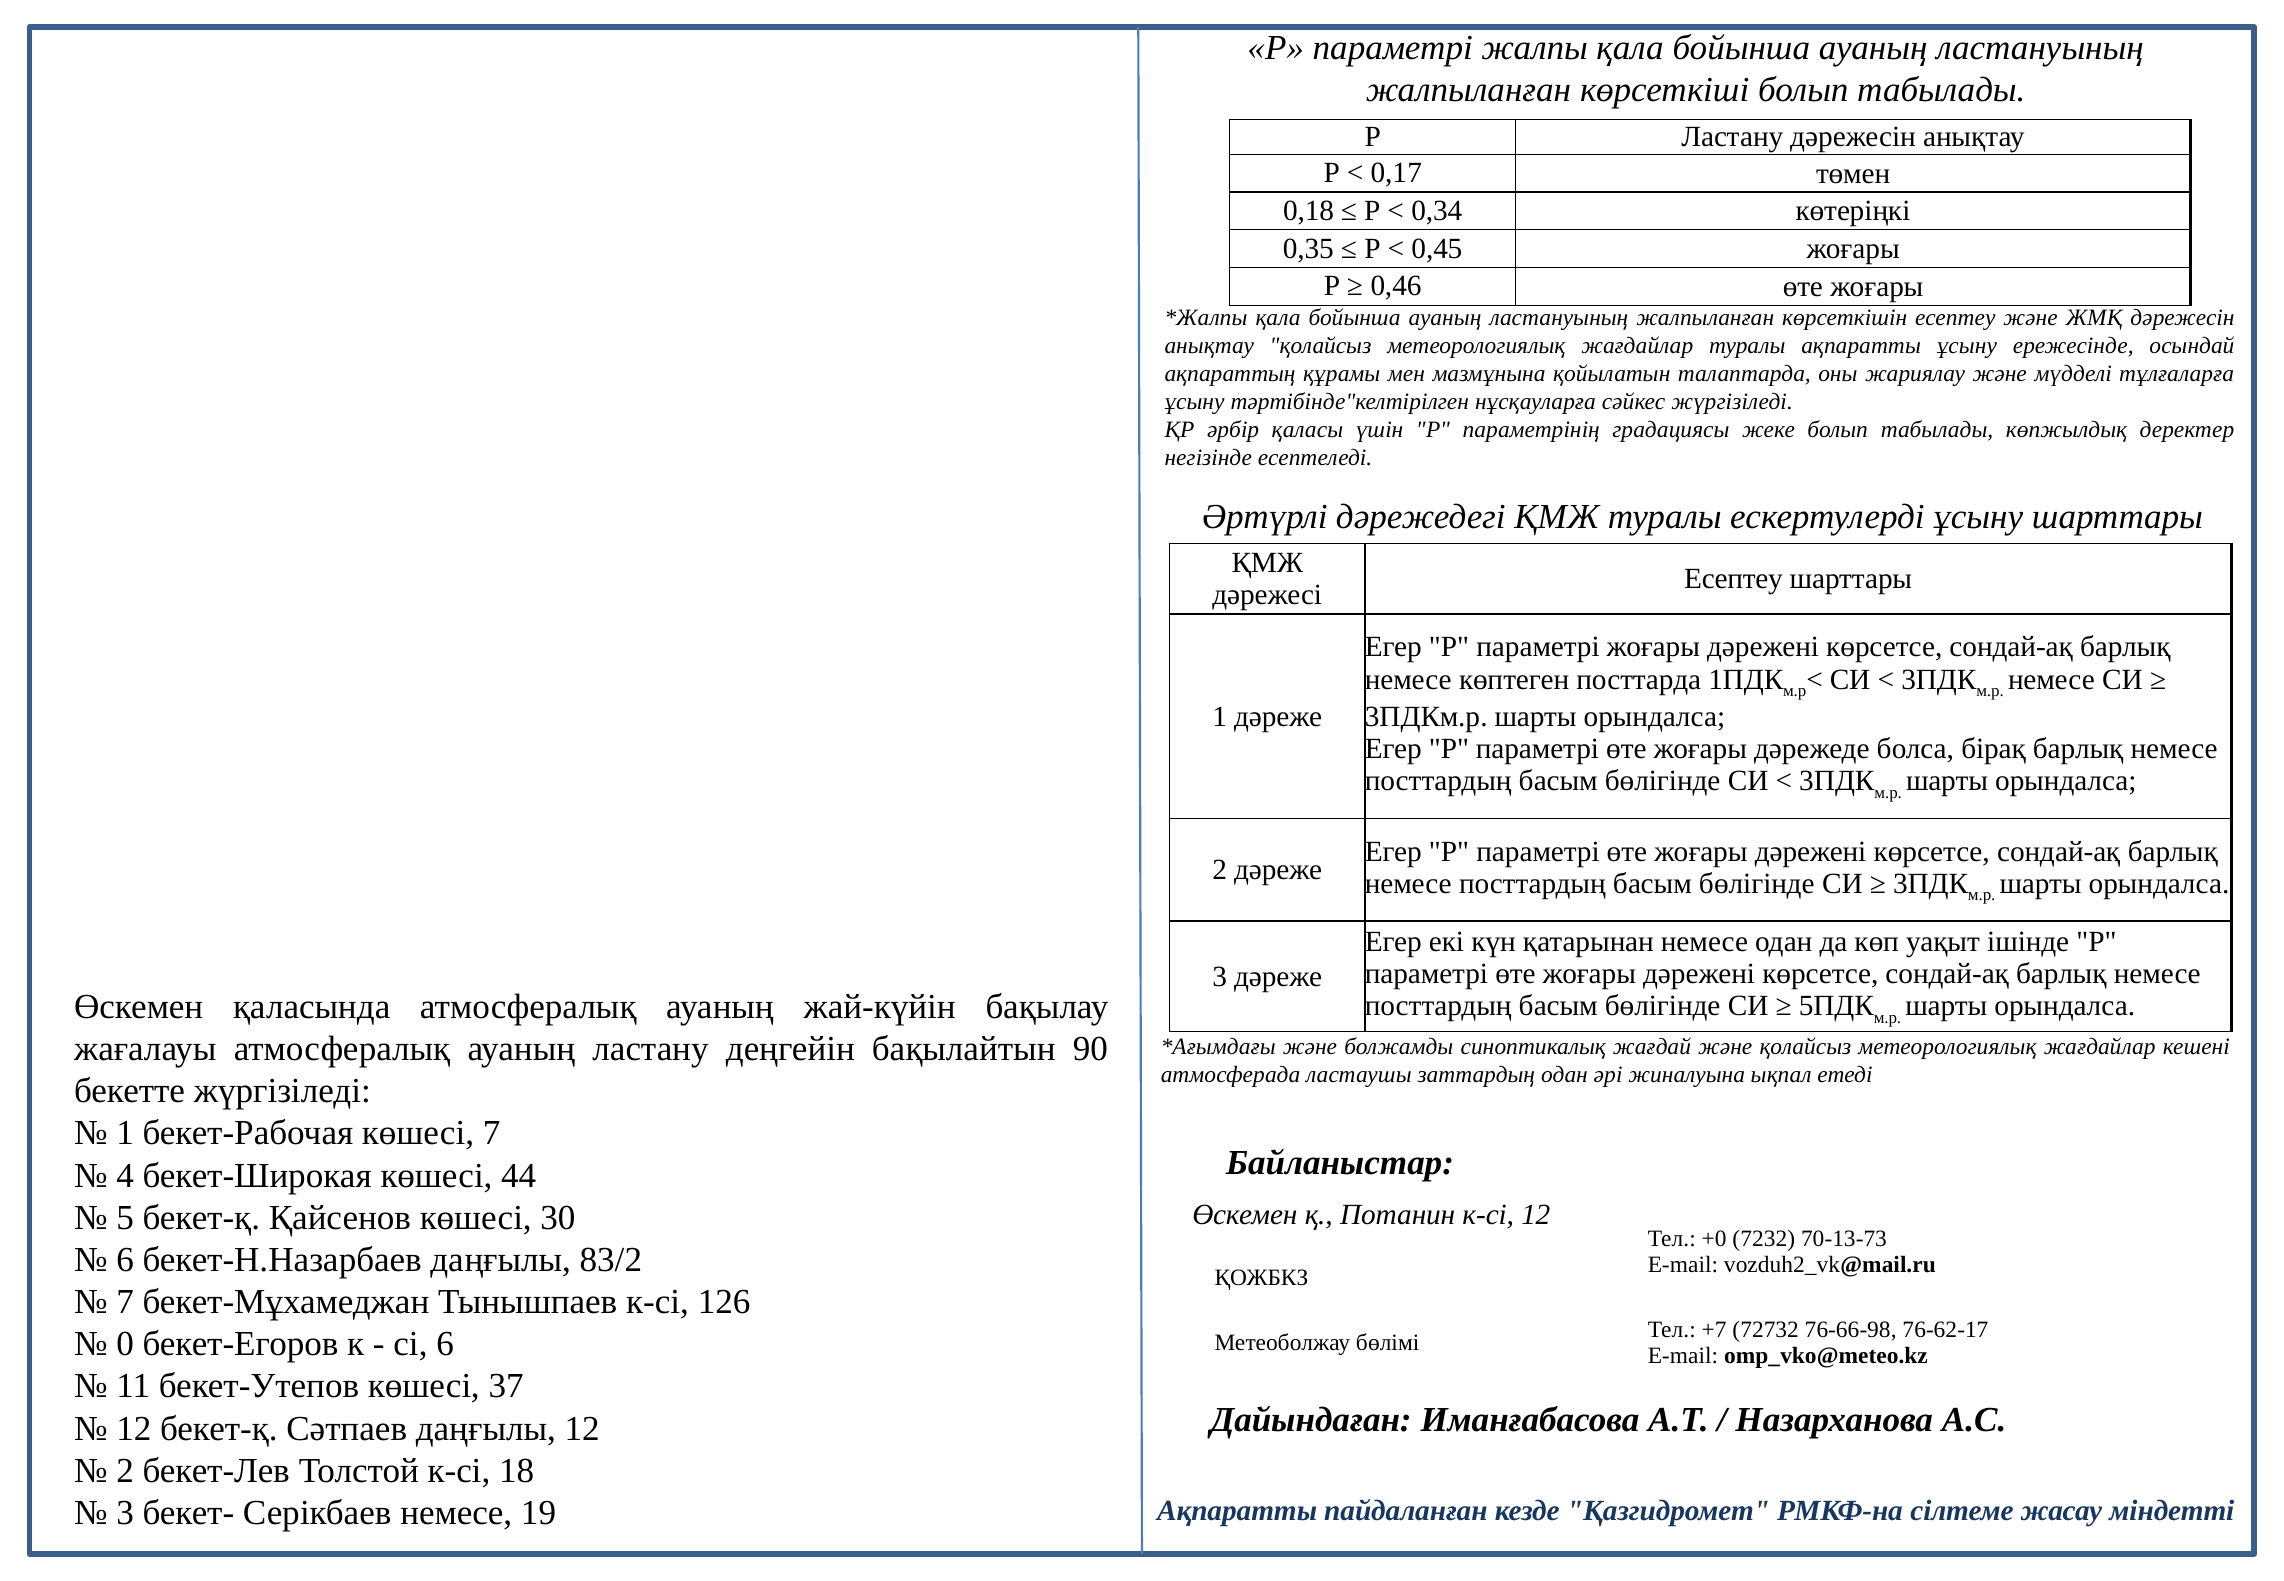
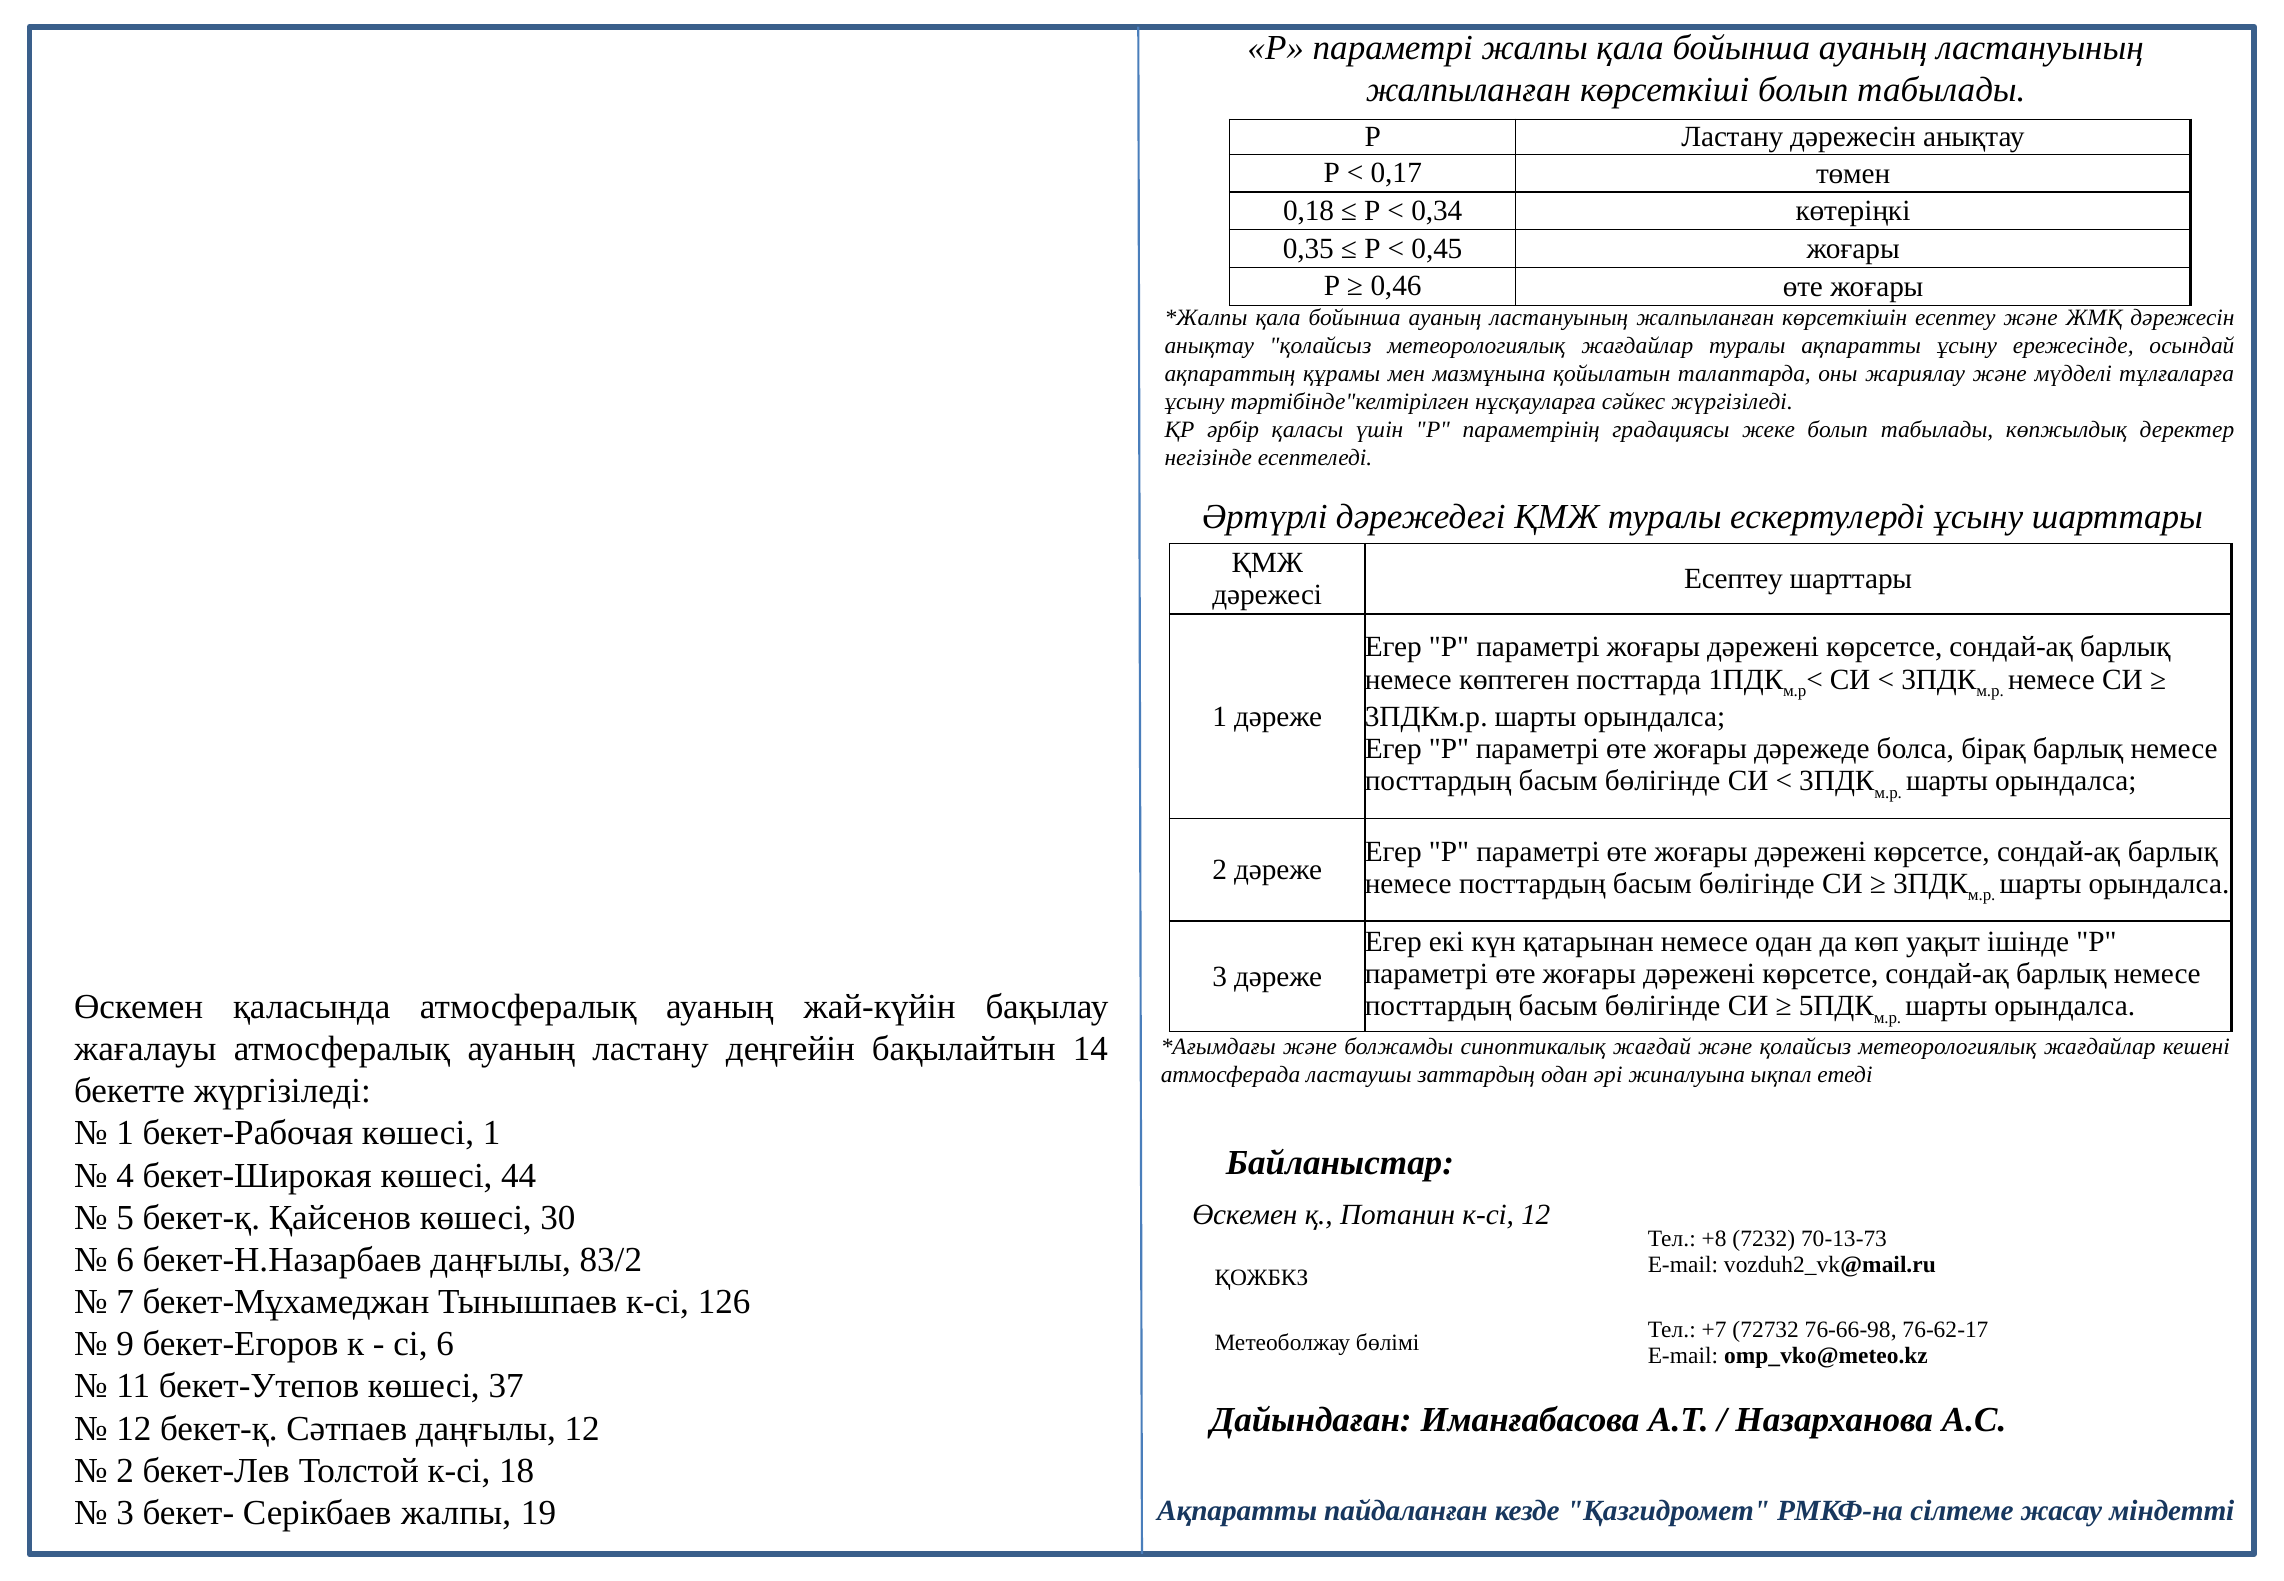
90: 90 -> 14
көшесі 7: 7 -> 1
+0: +0 -> +8
0: 0 -> 9
Серікбаев немесе: немесе -> жалпы
